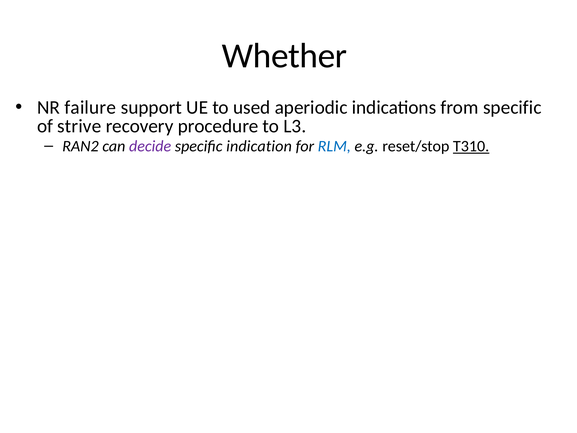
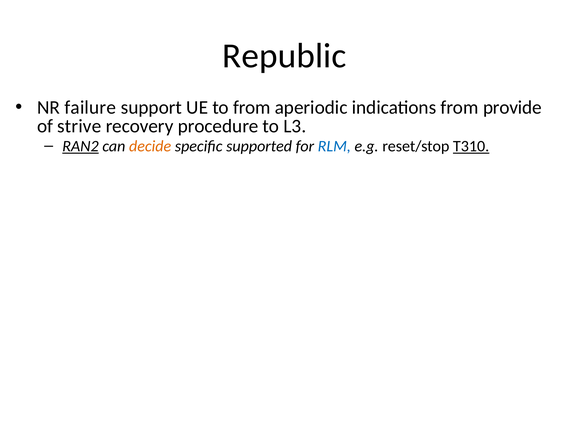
Whether: Whether -> Republic
to used: used -> from
from specific: specific -> provide
RAN2 underline: none -> present
decide colour: purple -> orange
indication: indication -> supported
